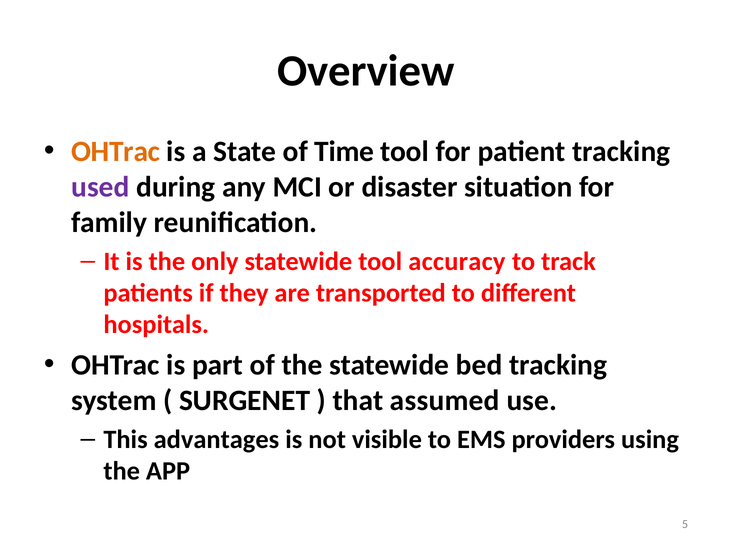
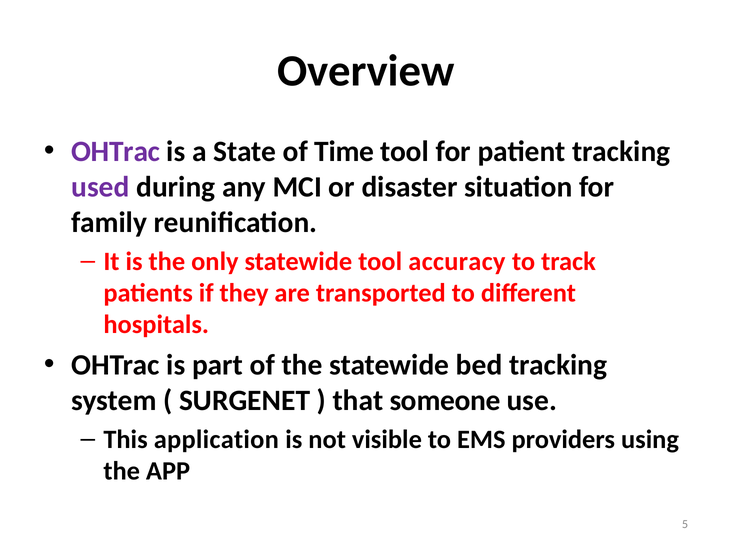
OHTrac at (116, 152) colour: orange -> purple
assumed: assumed -> someone
advantages: advantages -> application
